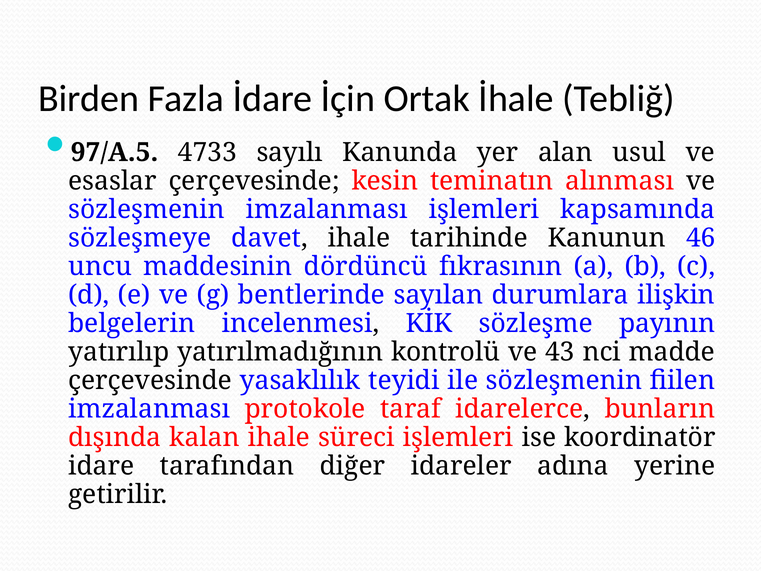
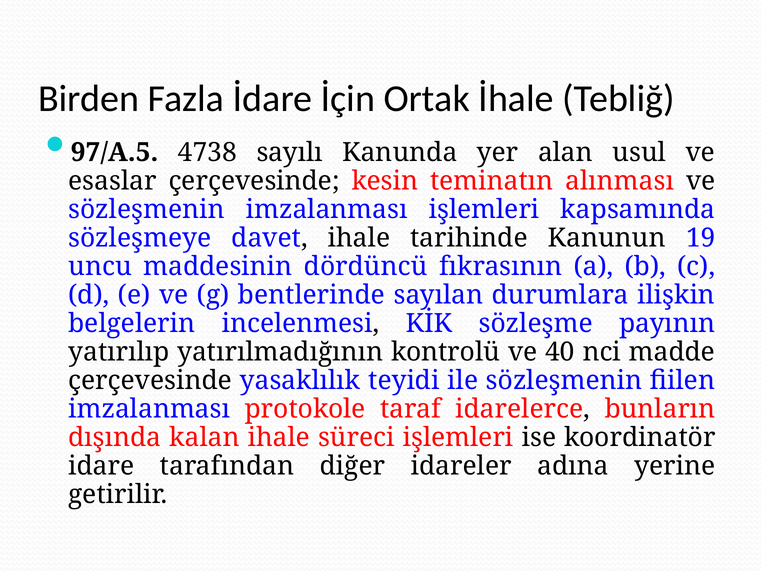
4733: 4733 -> 4738
46: 46 -> 19
43: 43 -> 40
